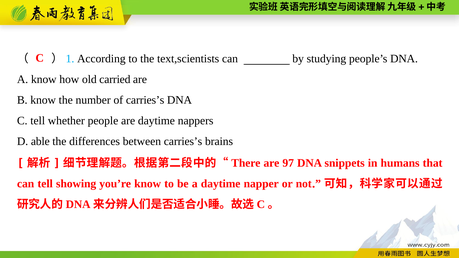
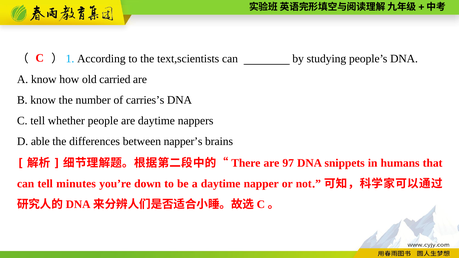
between carries’s: carries’s -> napper’s
showing: showing -> minutes
you’re know: know -> down
